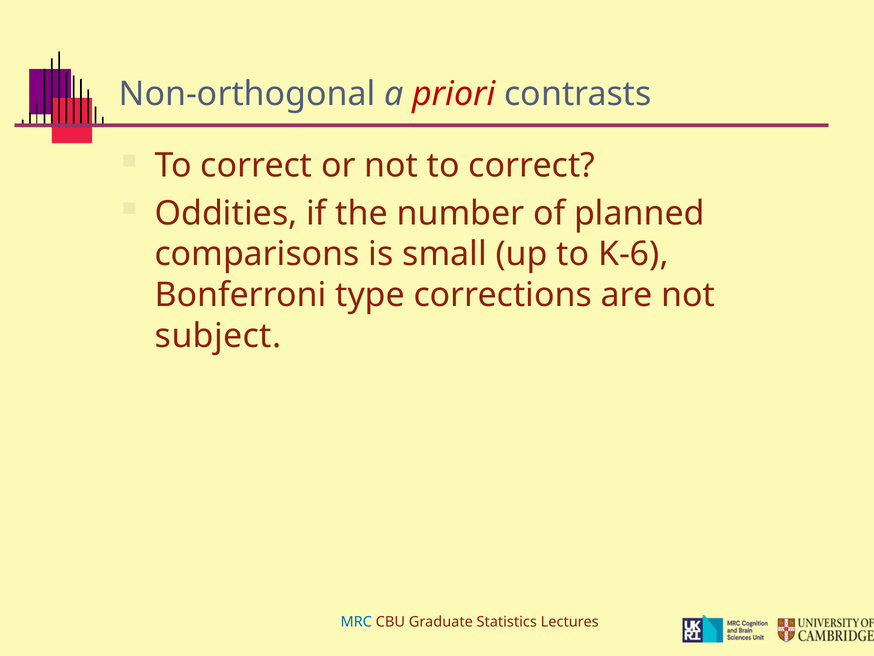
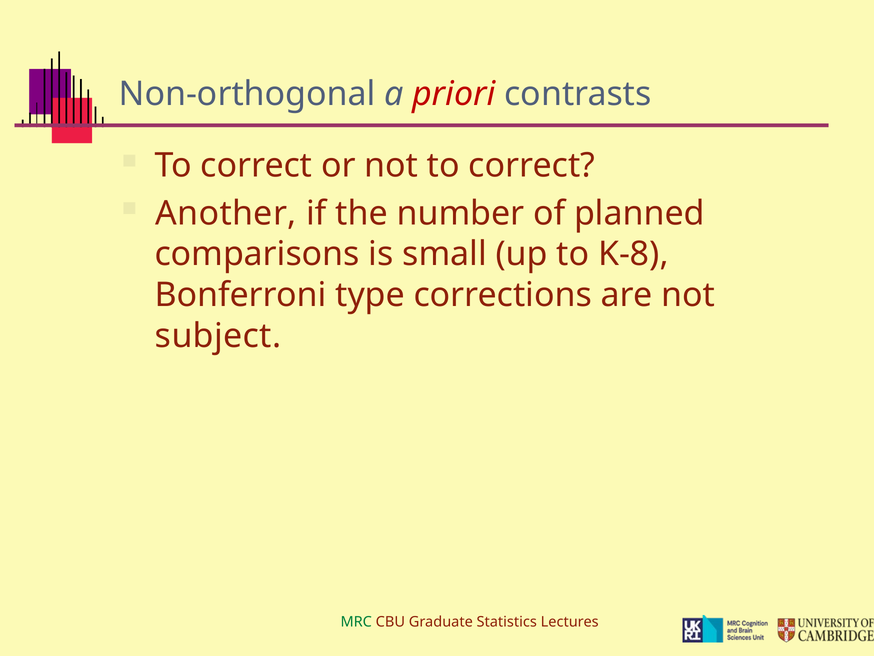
Oddities: Oddities -> Another
K-6: K-6 -> K-8
MRC colour: blue -> green
